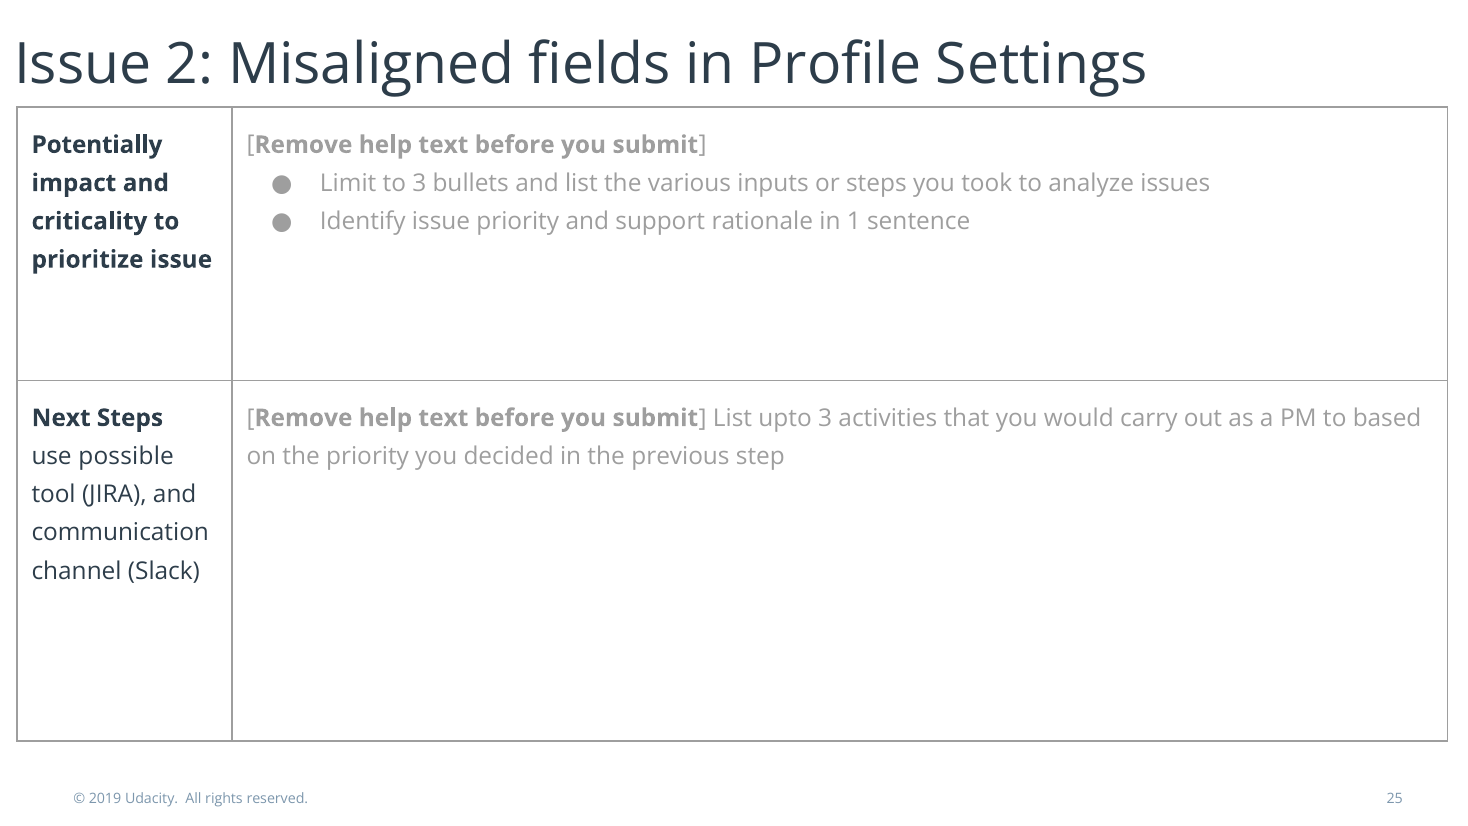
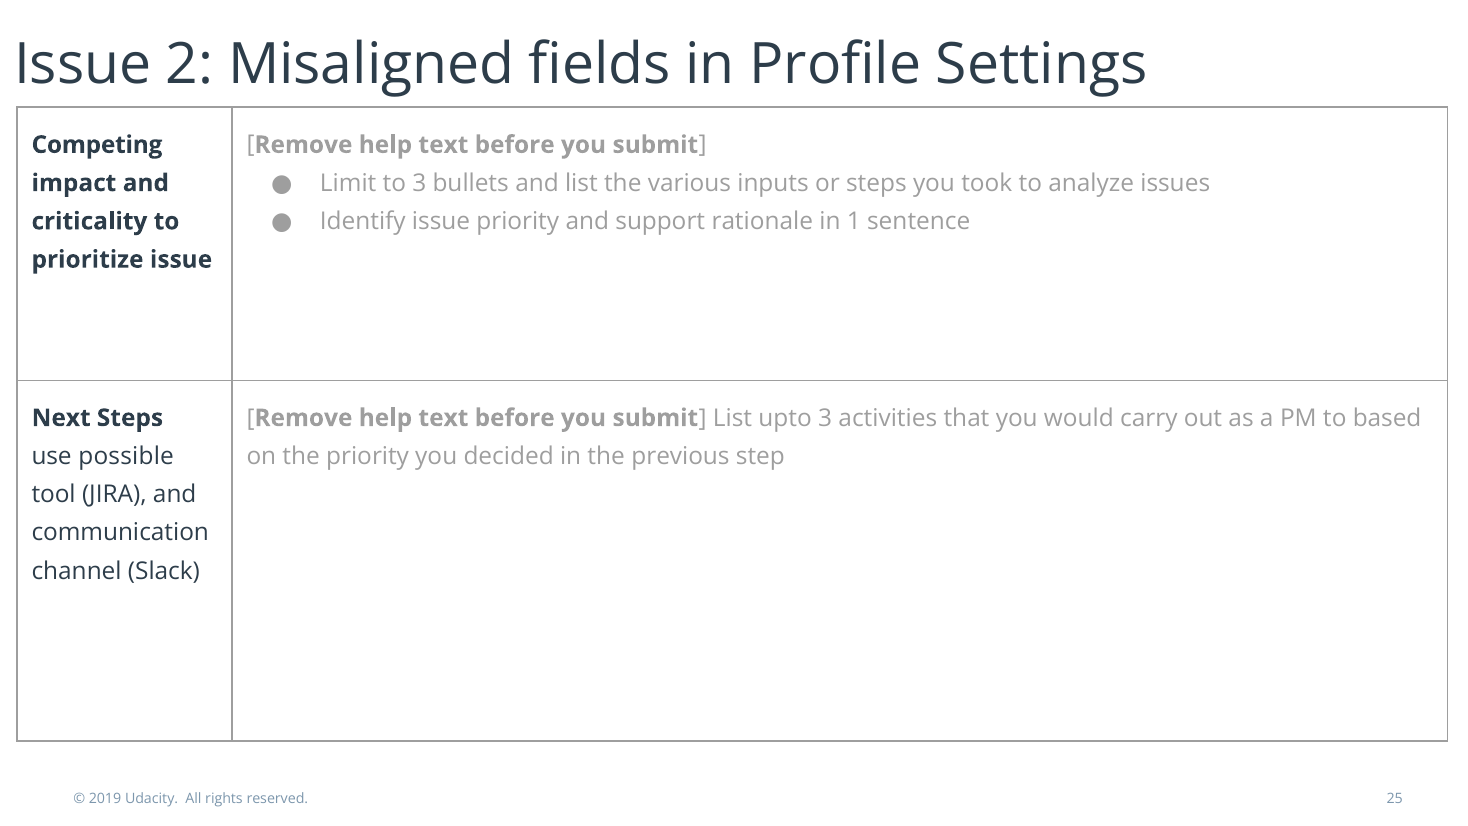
Potentially: Potentially -> Competing
